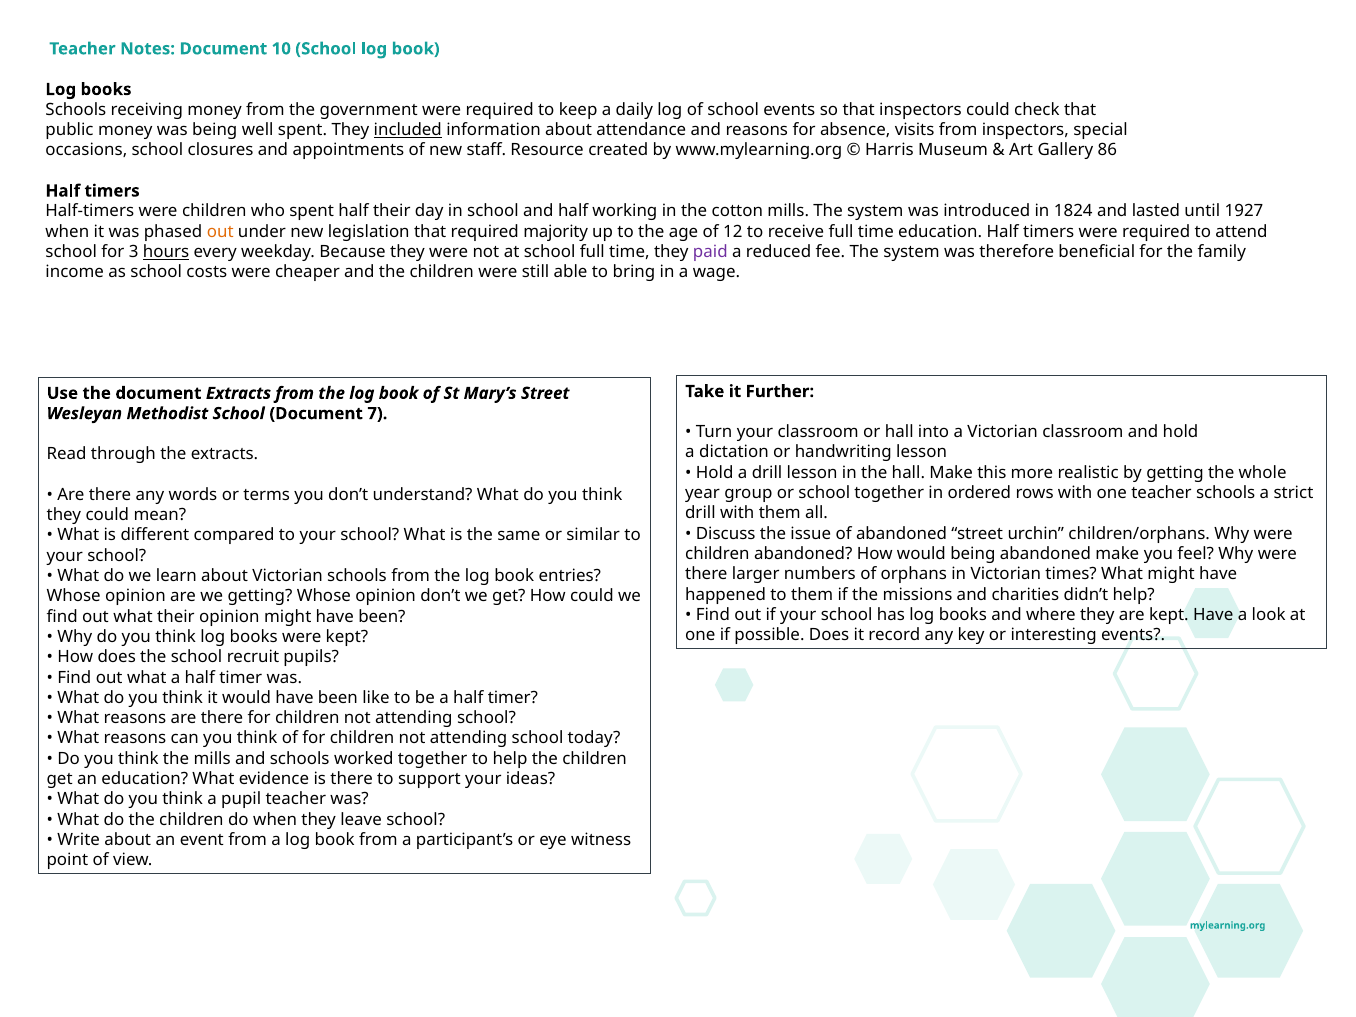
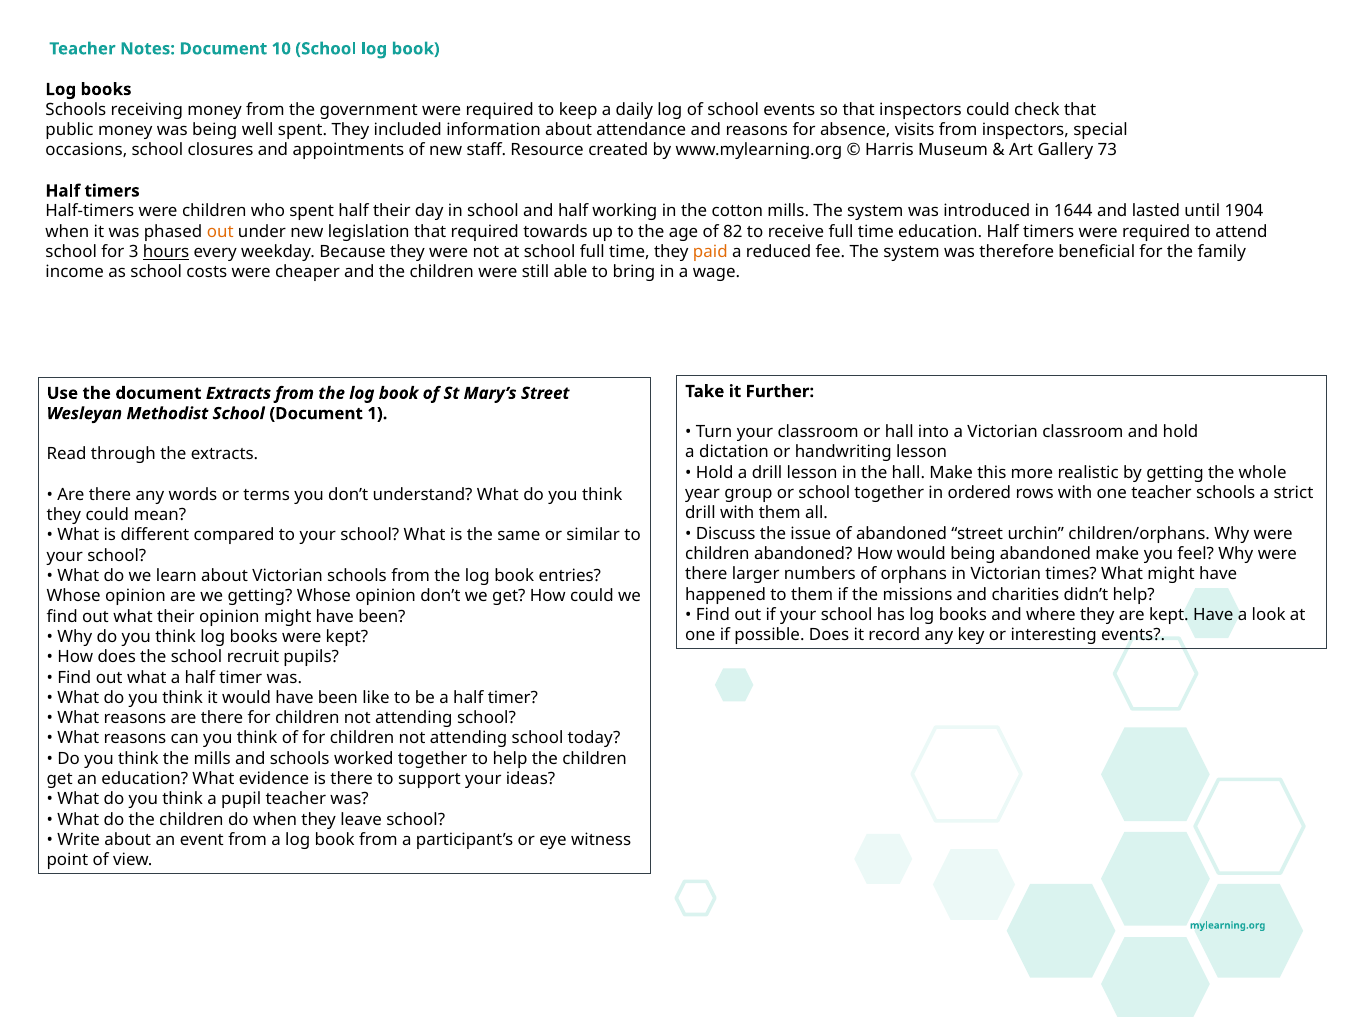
included underline: present -> none
86: 86 -> 73
1824: 1824 -> 1644
1927: 1927 -> 1904
majority: majority -> towards
12: 12 -> 82
paid colour: purple -> orange
7: 7 -> 1
